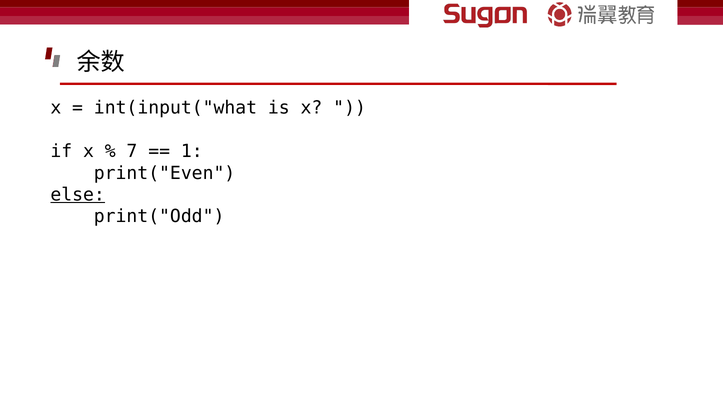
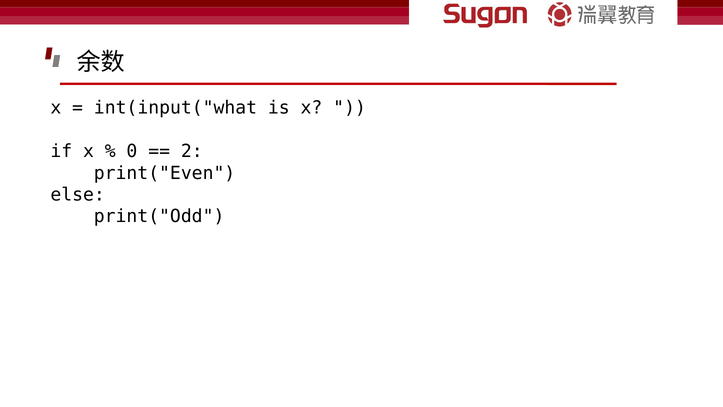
7: 7 -> 0
1: 1 -> 2
else underline: present -> none
